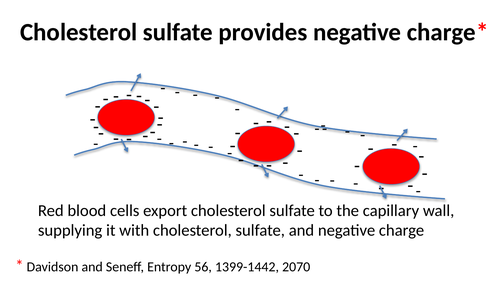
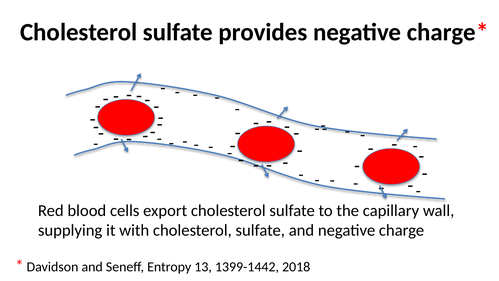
56: 56 -> 13
2070: 2070 -> 2018
